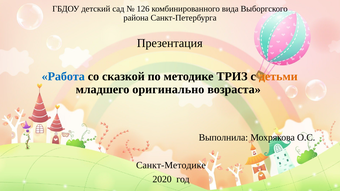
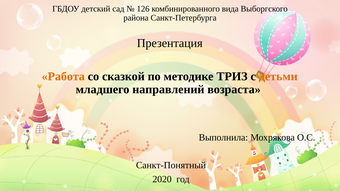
Работа colour: blue -> orange
оригинально: оригинально -> направлений
Санкт-Методике: Санкт-Методике -> Санкт-Понятный
